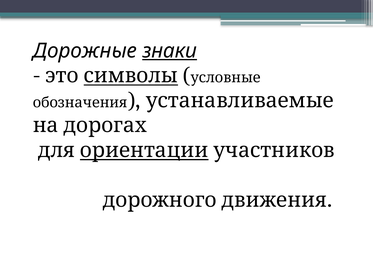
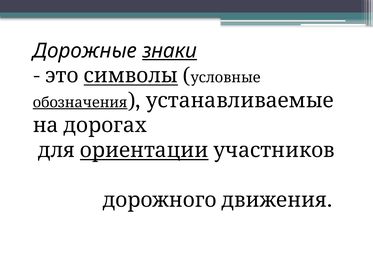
обозначения underline: none -> present
